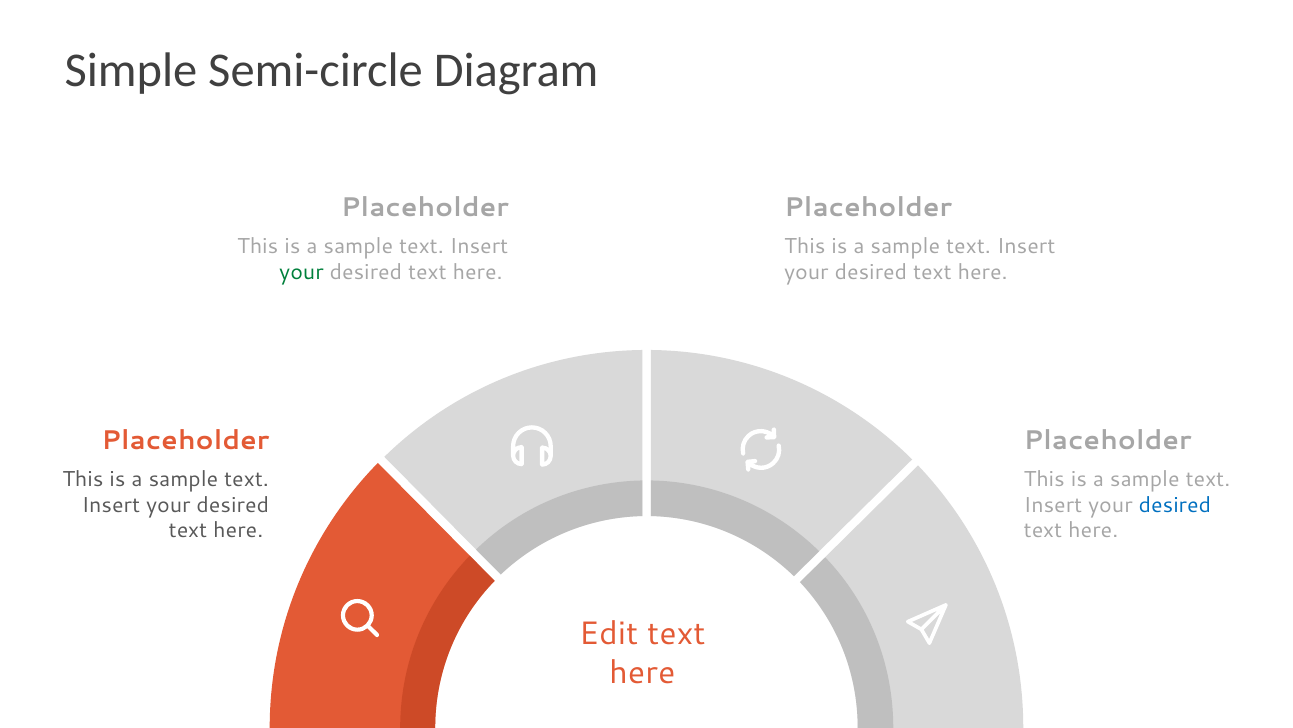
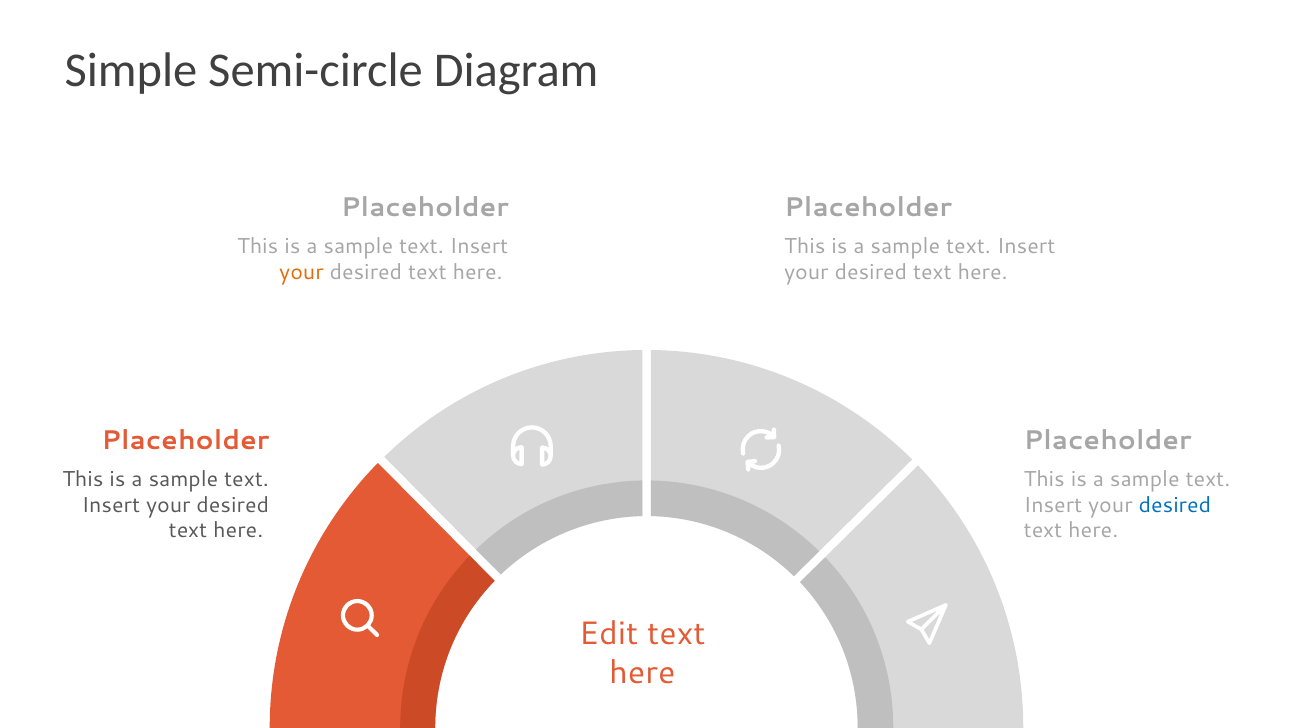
your at (301, 272) colour: green -> orange
